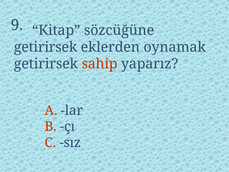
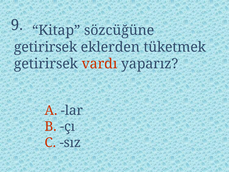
oynamak: oynamak -> tüketmek
sahip: sahip -> vardı
